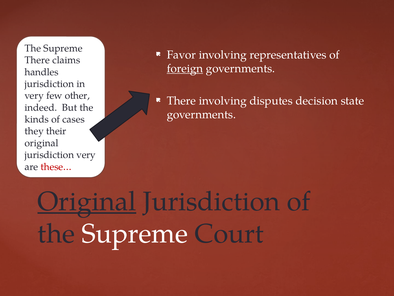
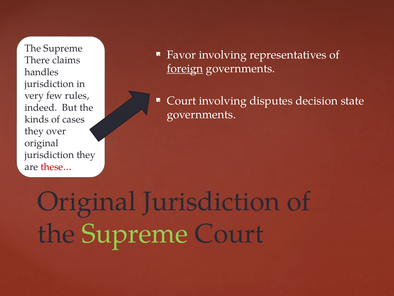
other: other -> rules
There at (181, 101): There -> Court
their: their -> over
jurisdiction very: very -> they
Original at (87, 201) underline: present -> none
Supreme at (135, 233) colour: white -> light green
